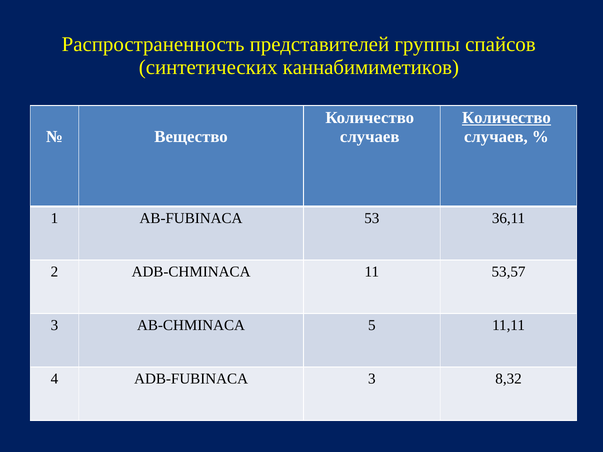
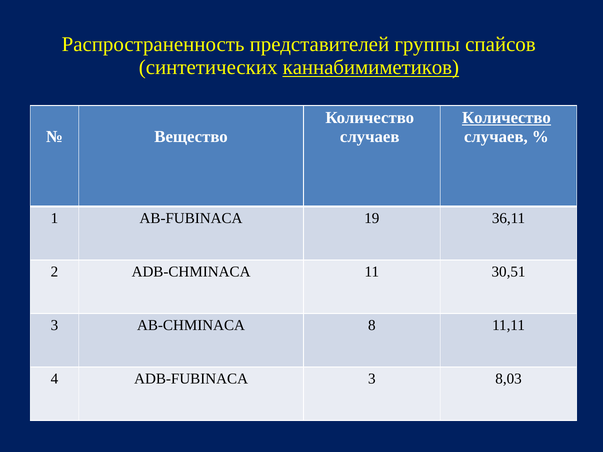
каннабимиметиков underline: none -> present
53: 53 -> 19
53,57: 53,57 -> 30,51
5: 5 -> 8
8,32: 8,32 -> 8,03
